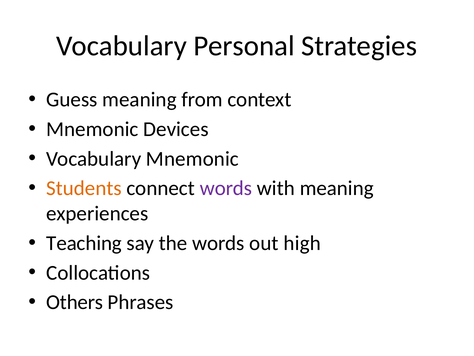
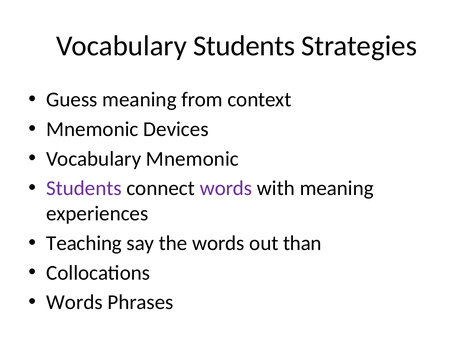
Vocabulary Personal: Personal -> Students
Students at (84, 188) colour: orange -> purple
high: high -> than
Others at (75, 302): Others -> Words
